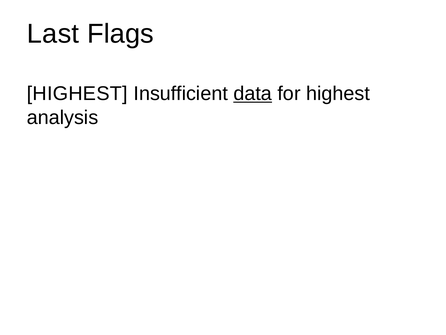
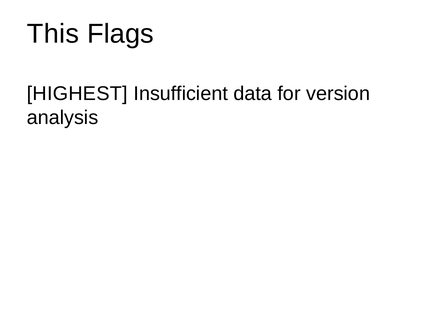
Last: Last -> This
data underline: present -> none
for highest: highest -> version
